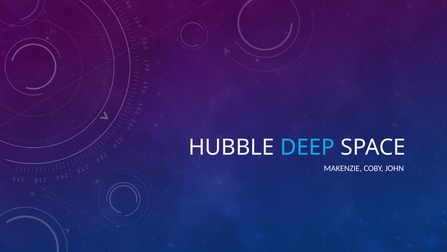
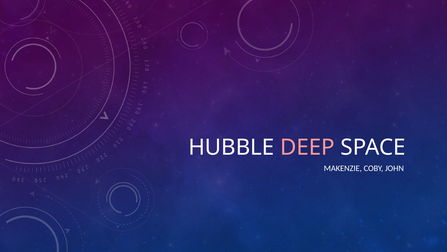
DEEP colour: light blue -> pink
